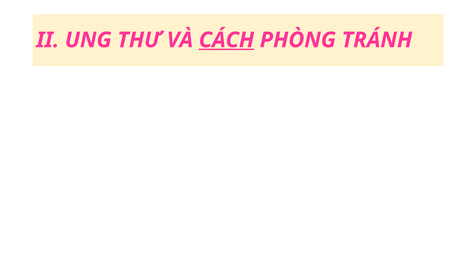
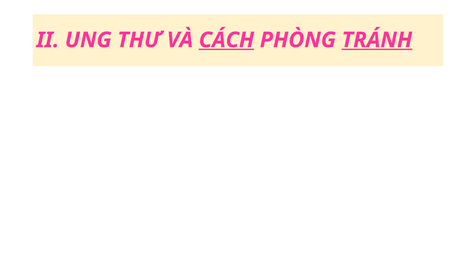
TRÁNH underline: none -> present
